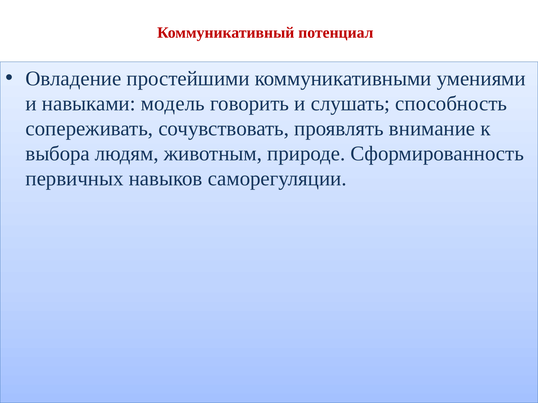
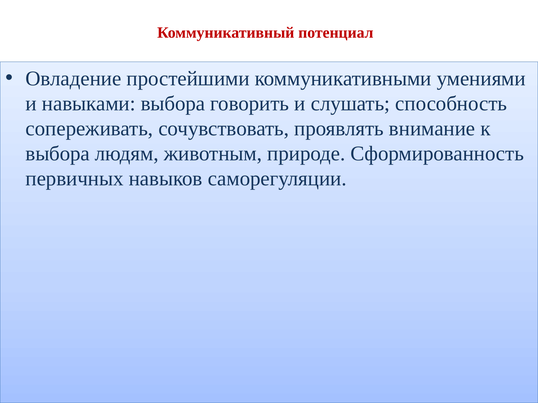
навыками модель: модель -> выбора
